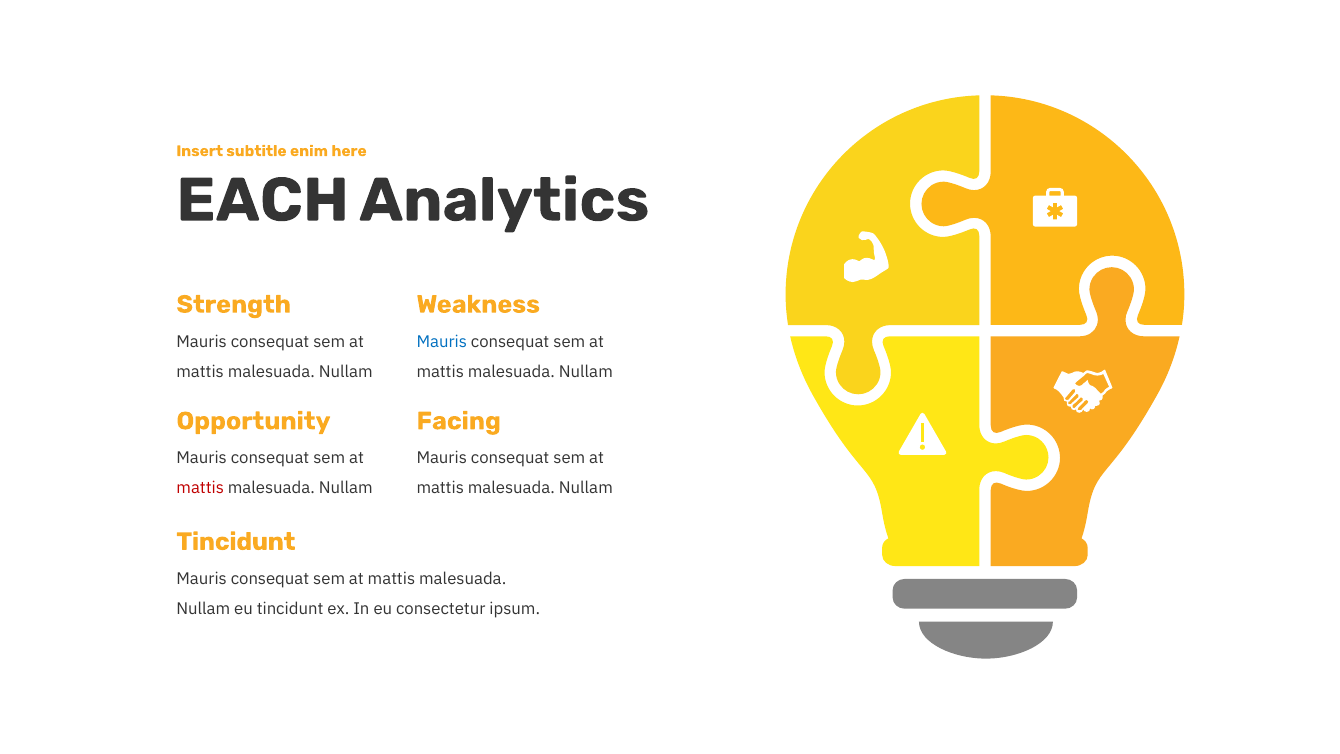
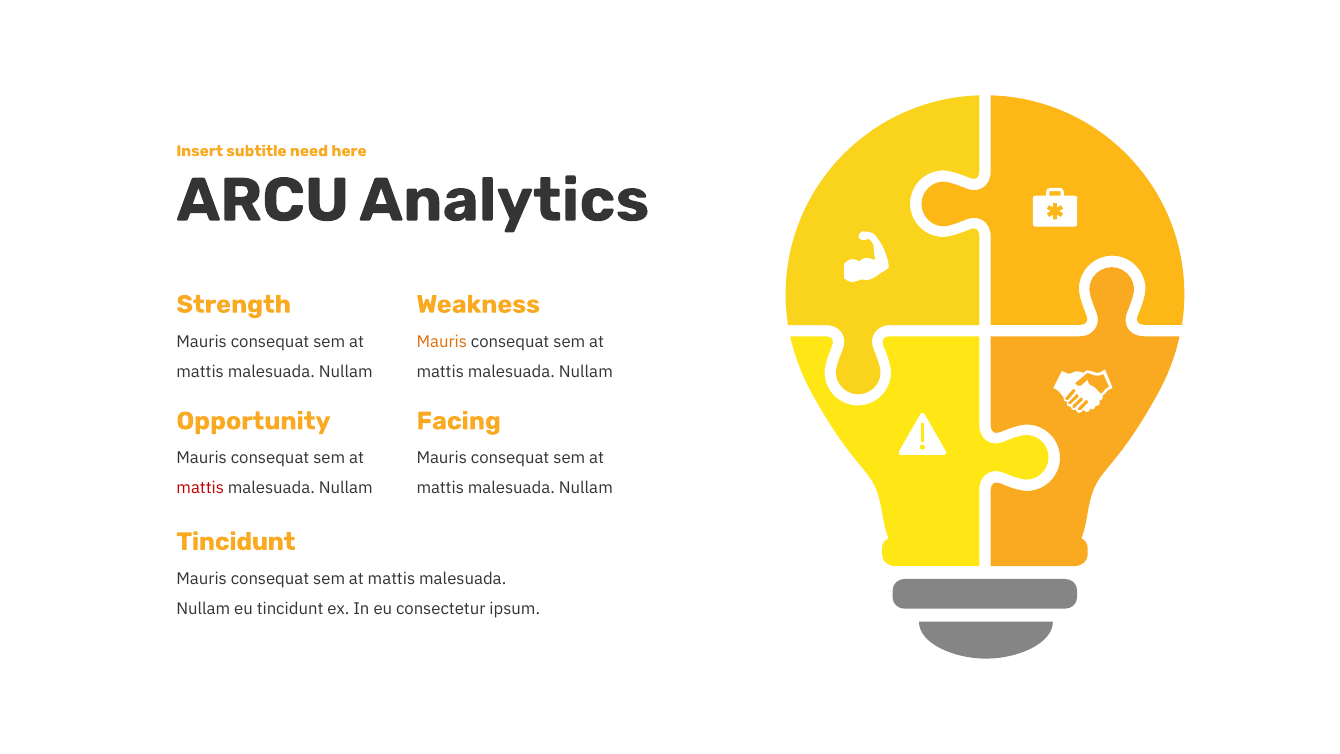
enim: enim -> need
EACH: EACH -> ARCU
Mauris at (442, 342) colour: blue -> orange
